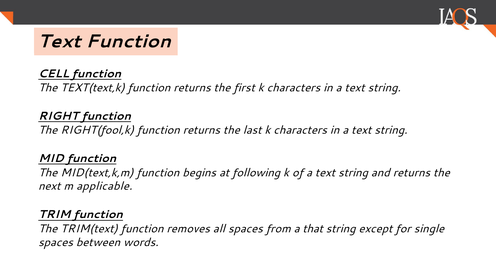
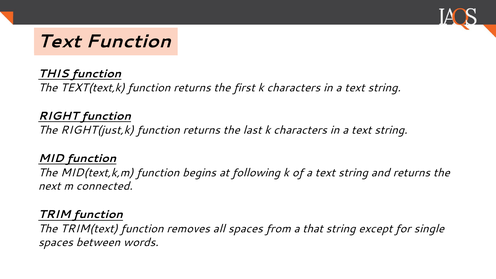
CELL: CELL -> THIS
RIGHT(fool,k: RIGHT(fool,k -> RIGHT(just,k
applicable: applicable -> connected
